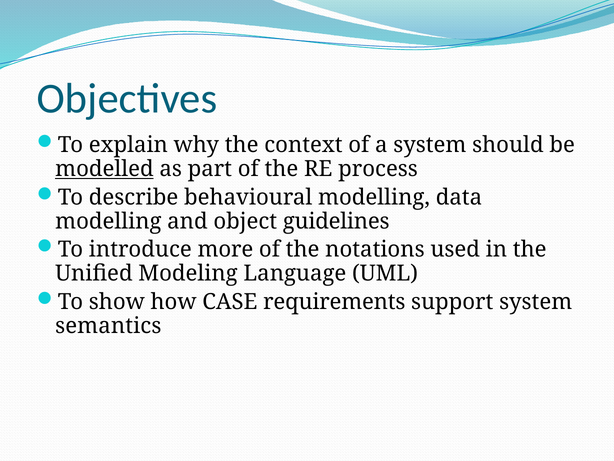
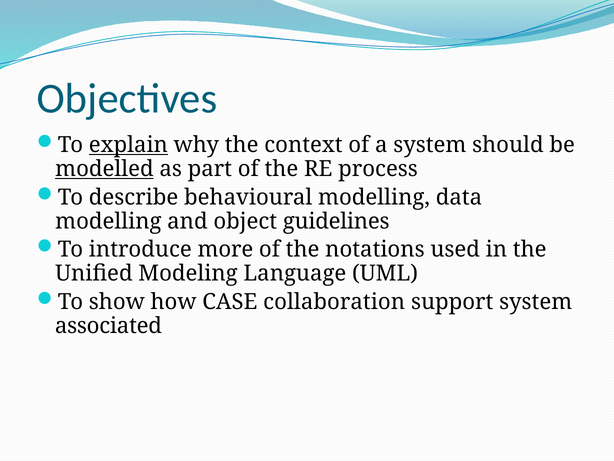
explain underline: none -> present
requirements: requirements -> collaboration
semantics: semantics -> associated
